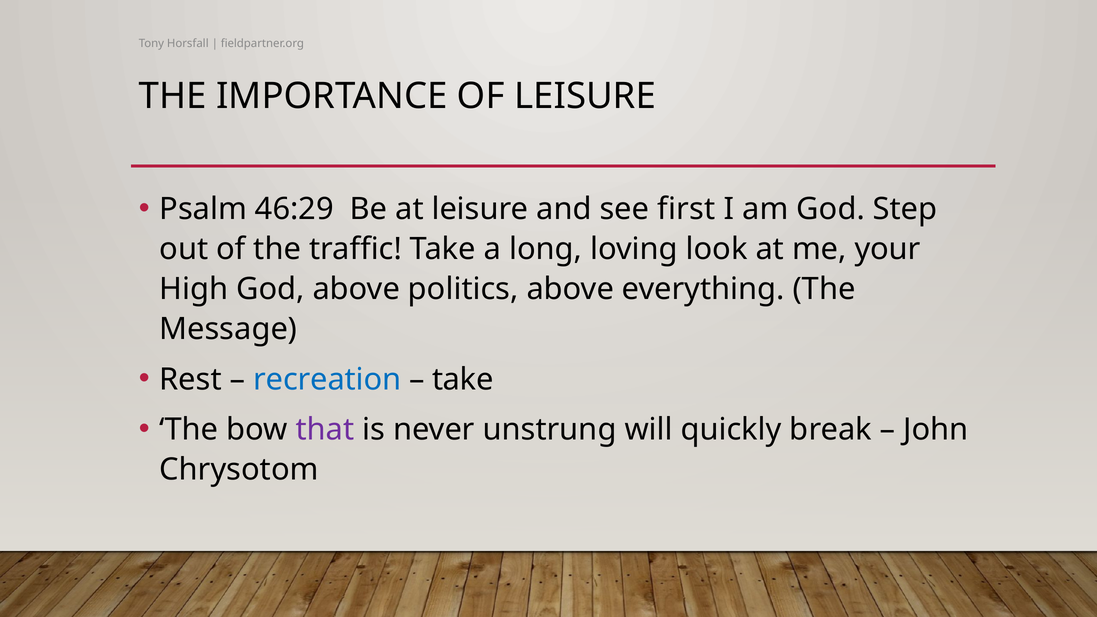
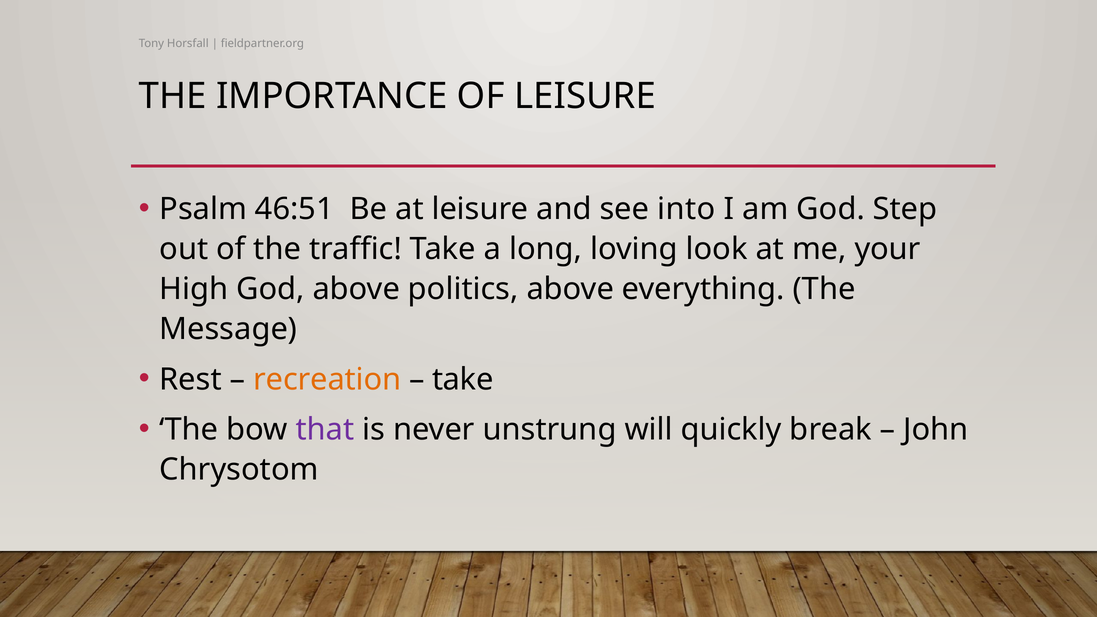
46:29: 46:29 -> 46:51
first: first -> into
recreation colour: blue -> orange
